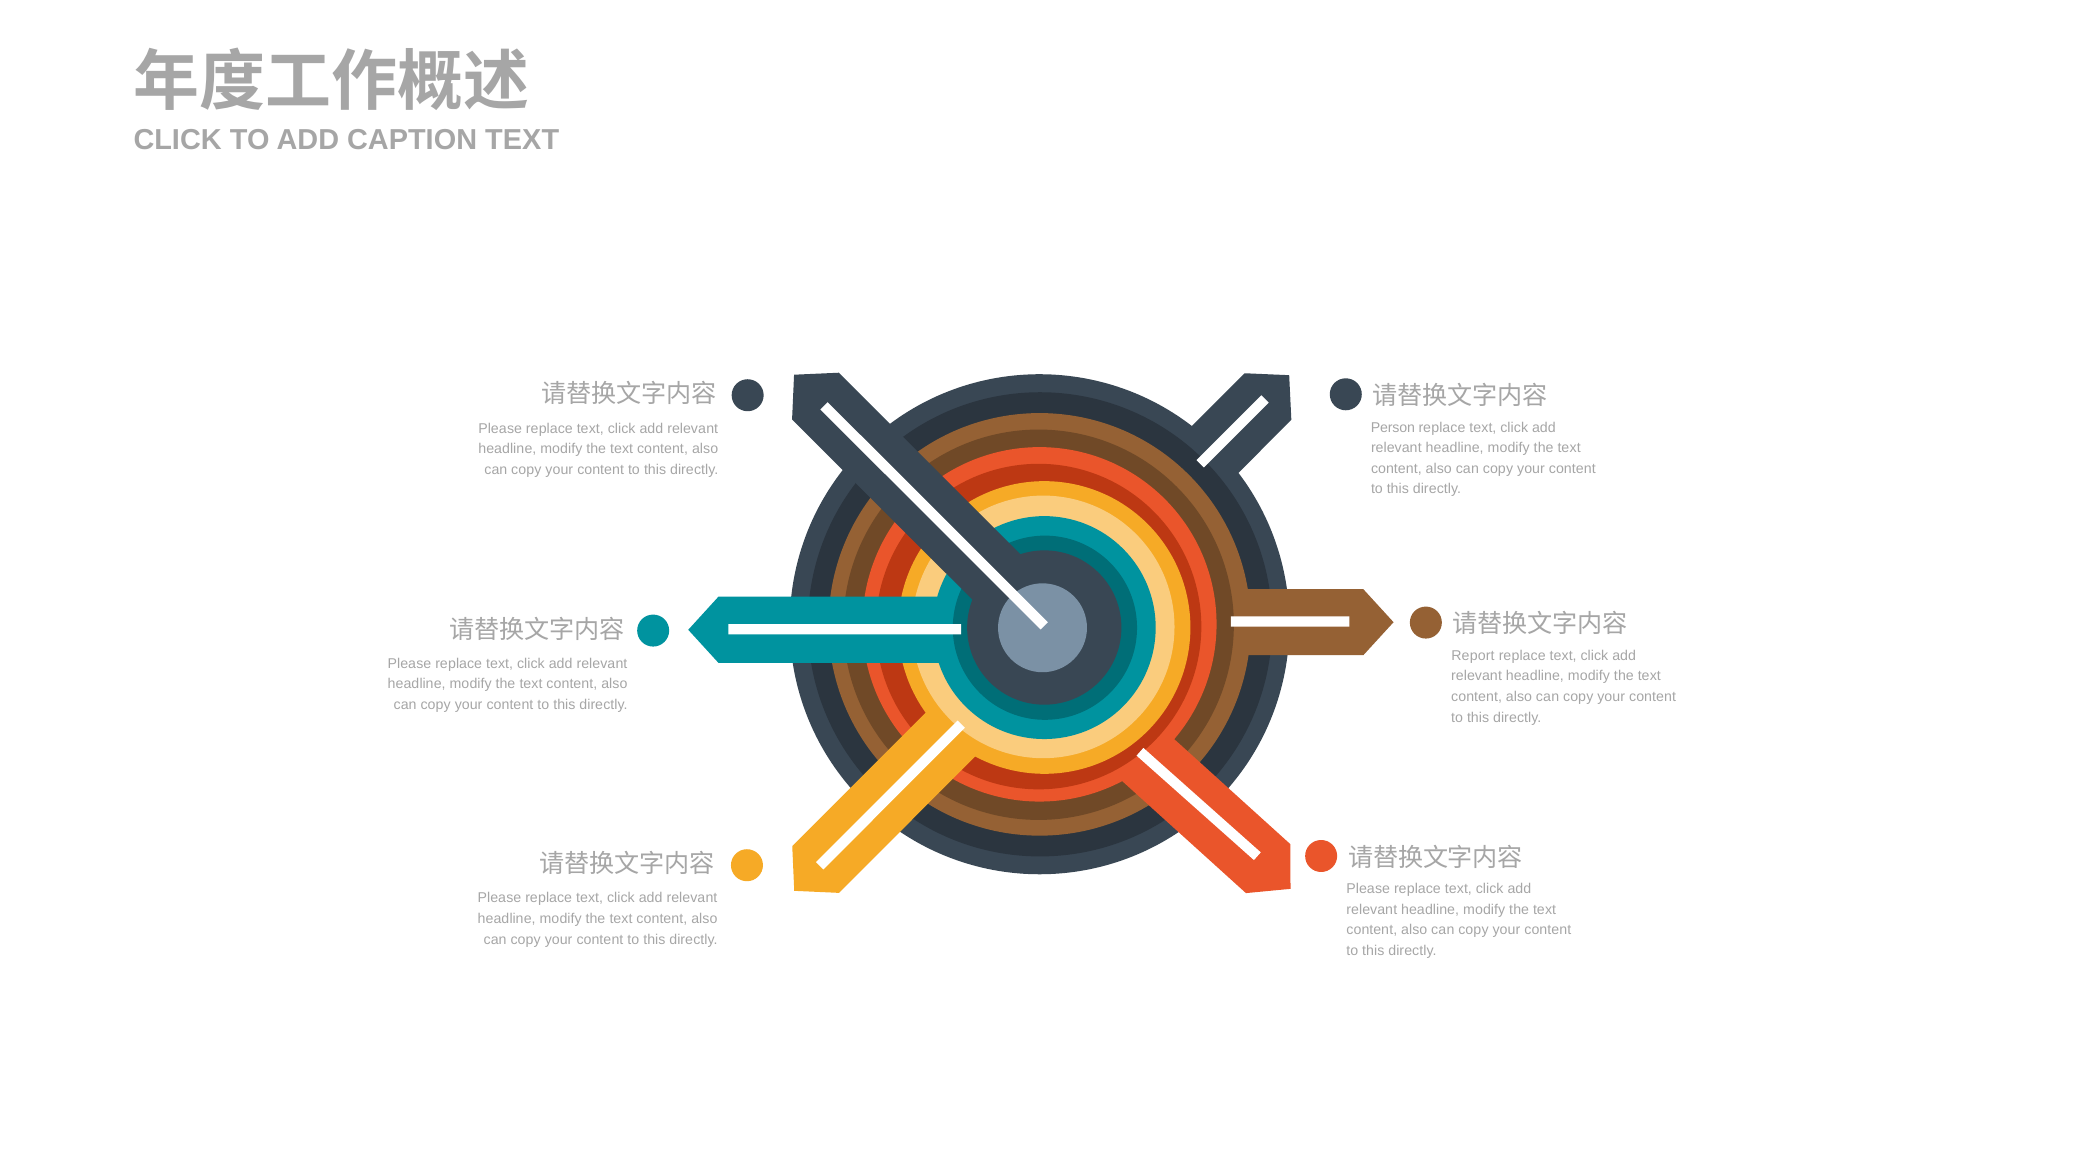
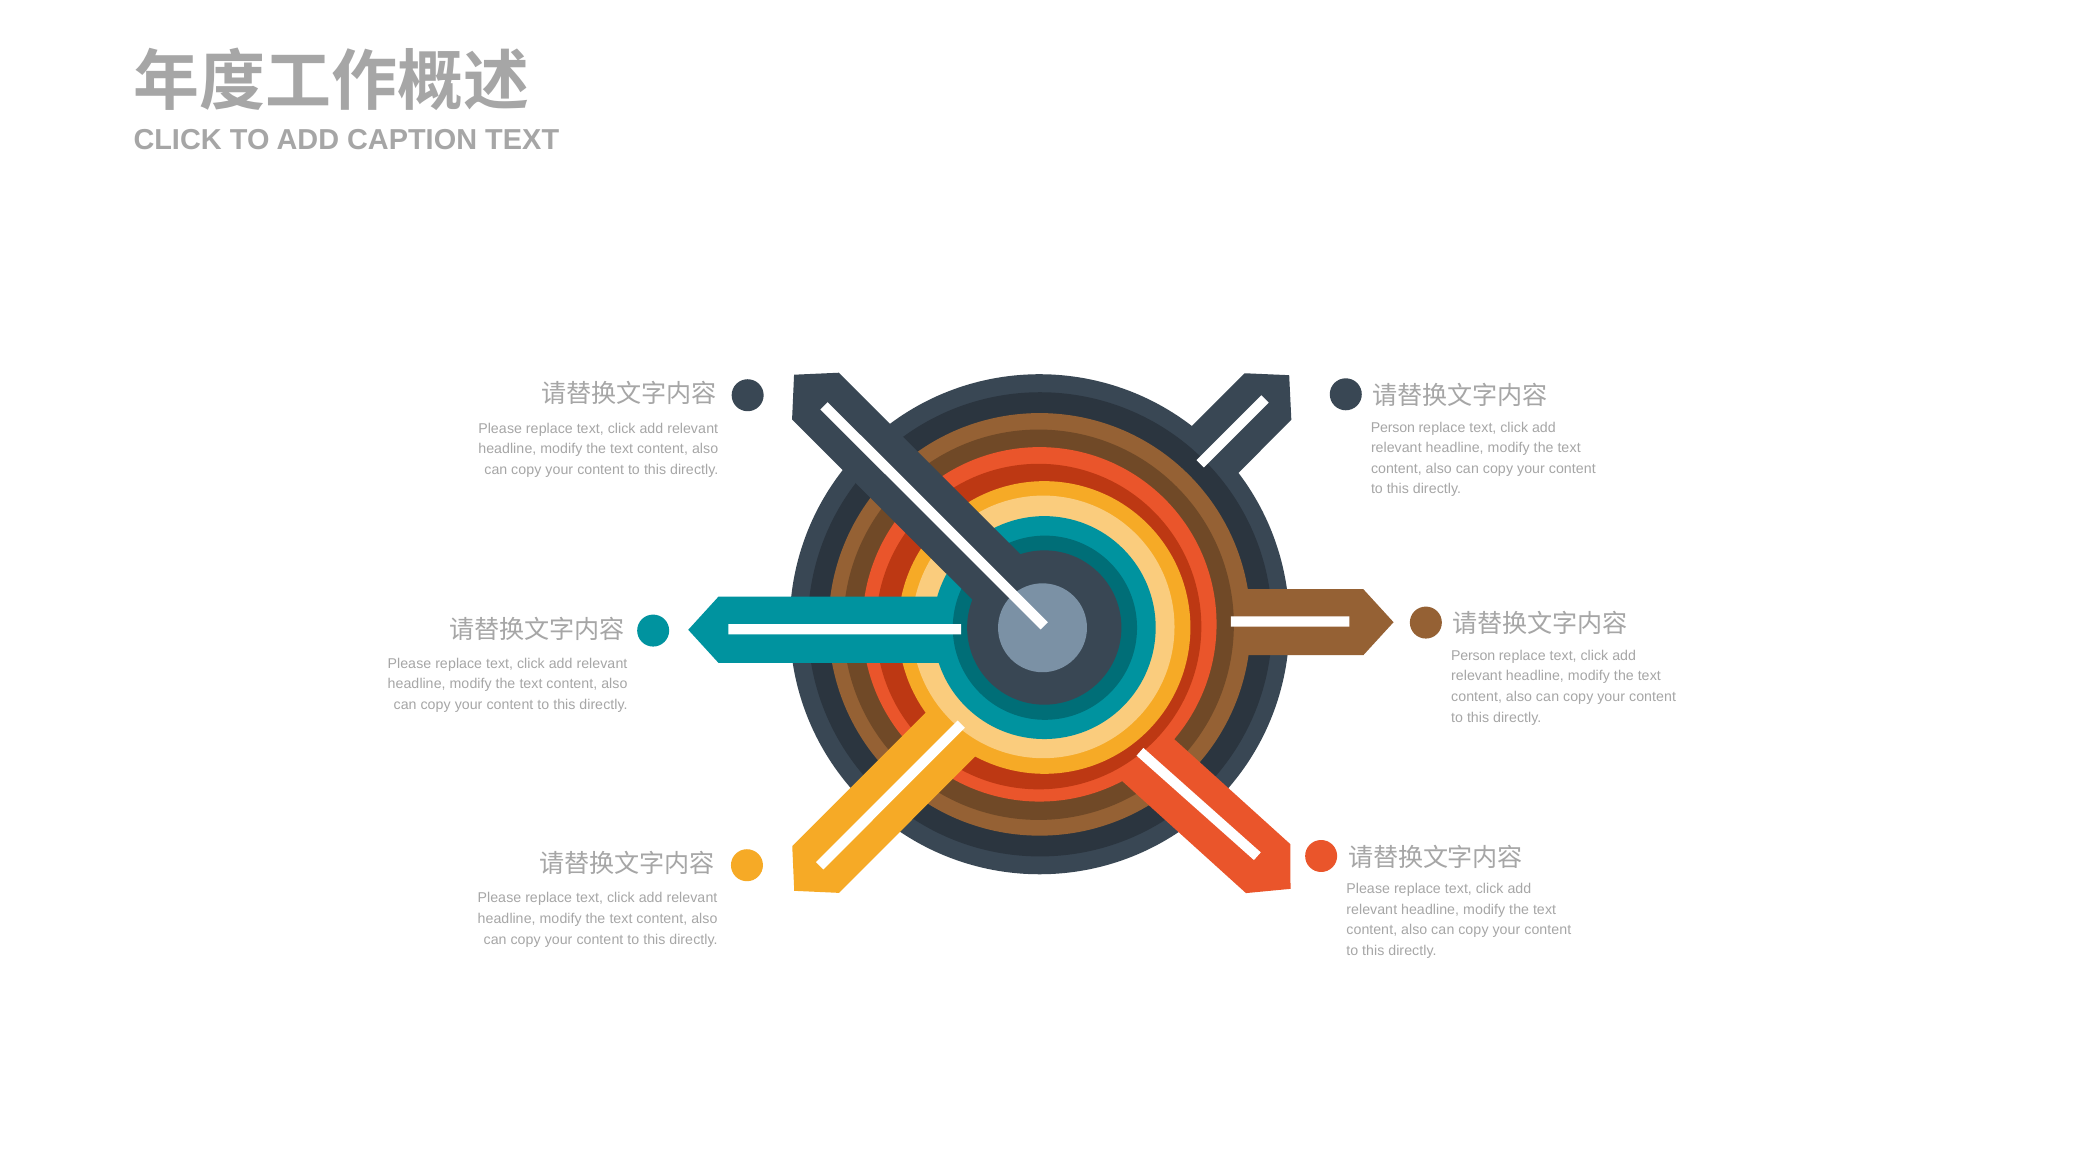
Report at (1473, 656): Report -> Person
